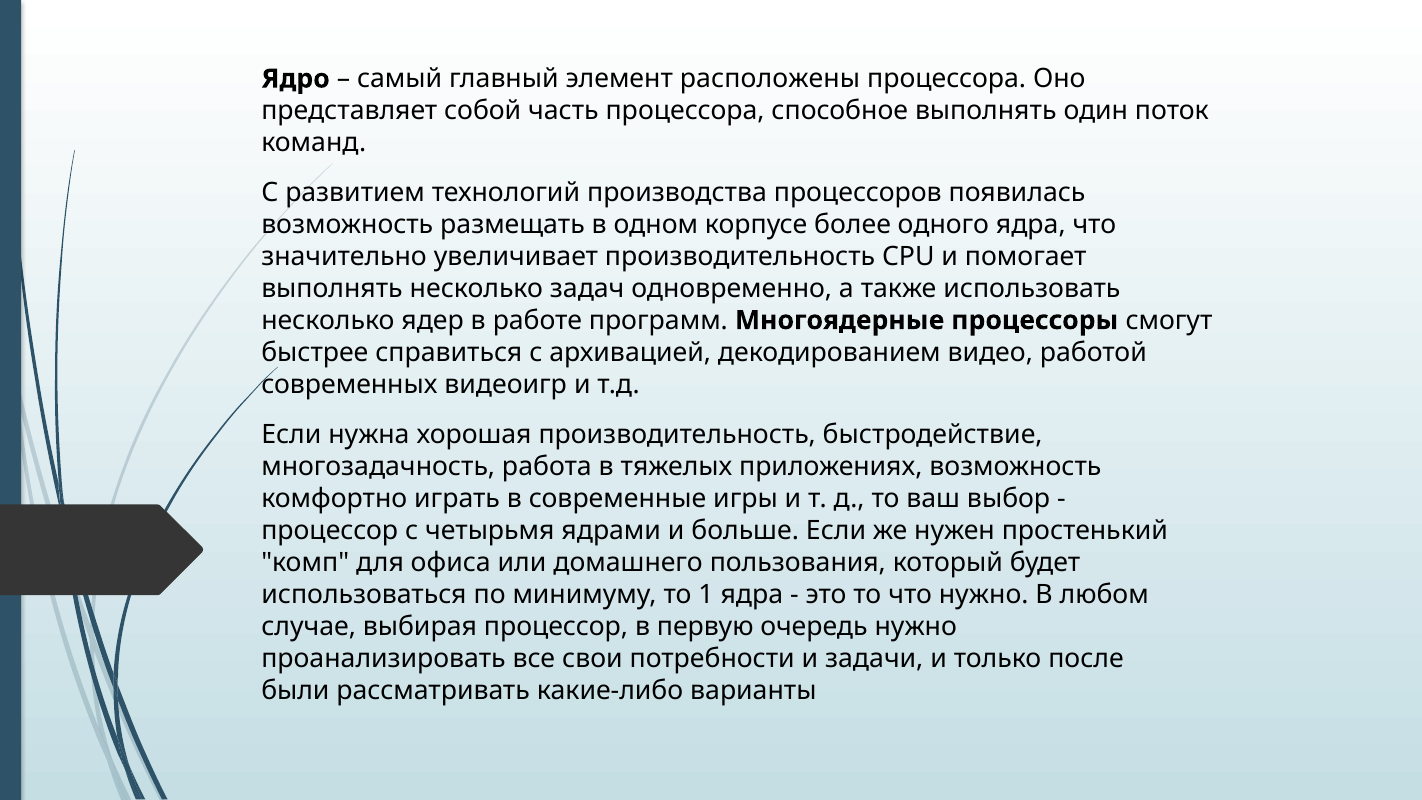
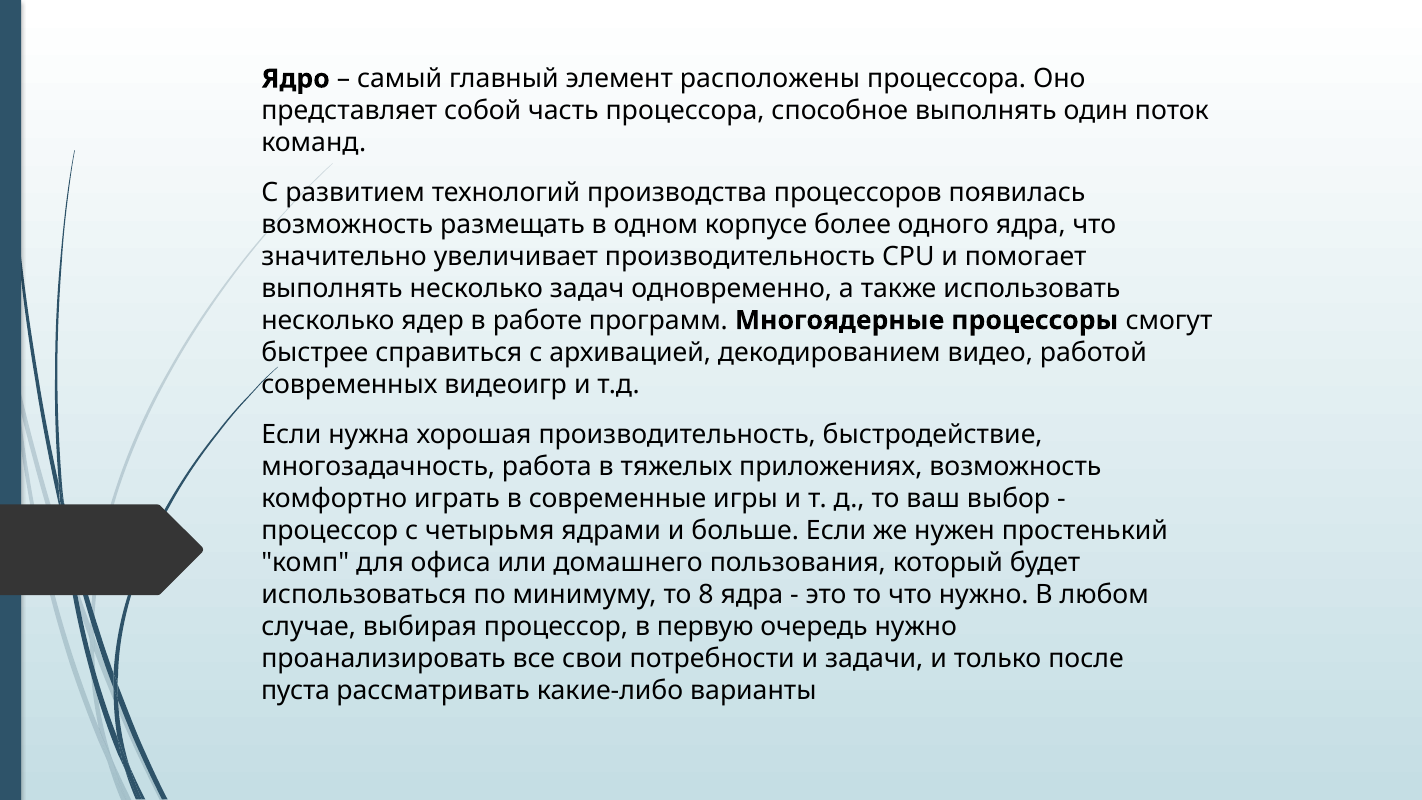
1: 1 -> 8
были: были -> пуста
